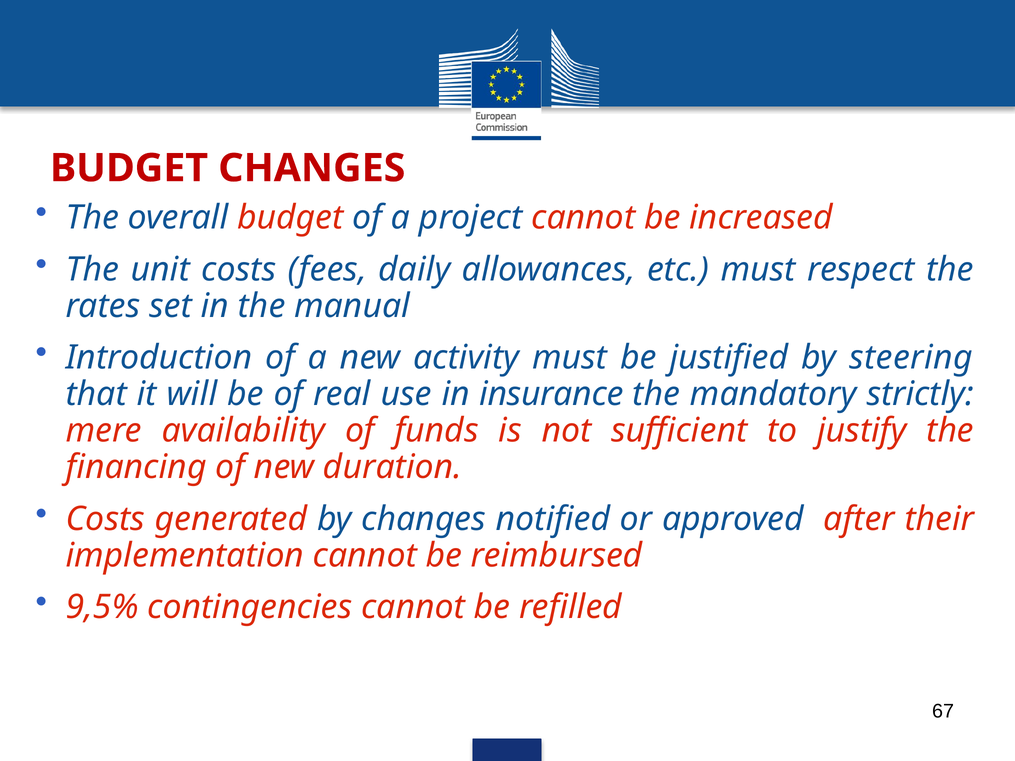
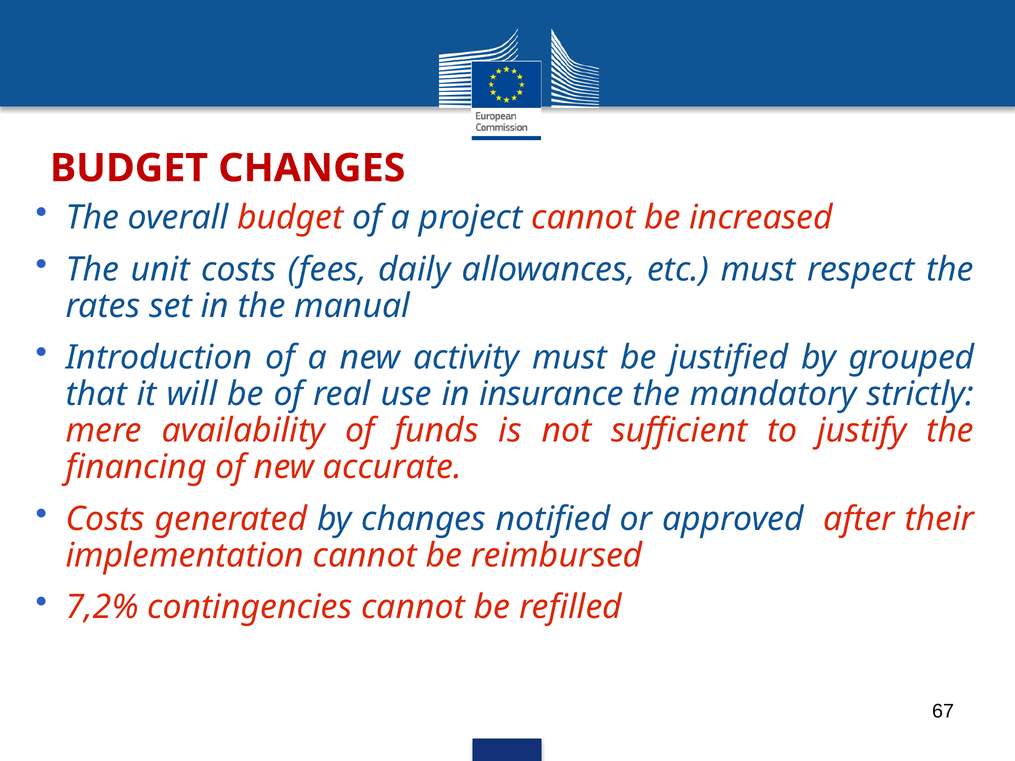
steering: steering -> grouped
duration: duration -> accurate
9,5%: 9,5% -> 7,2%
